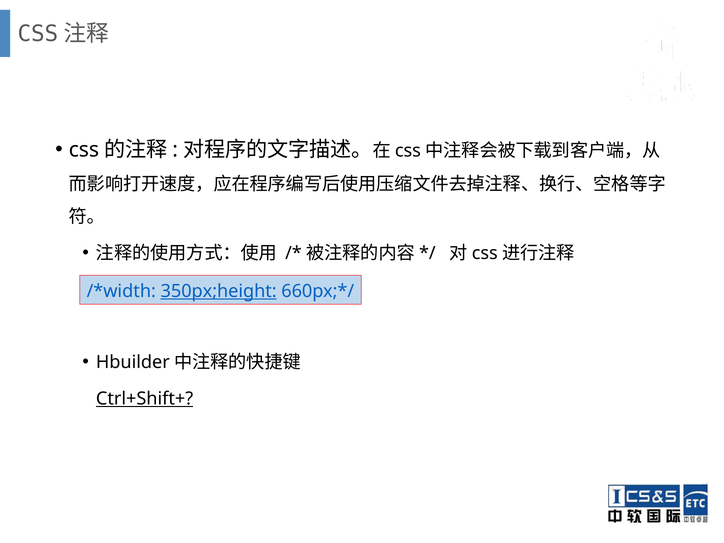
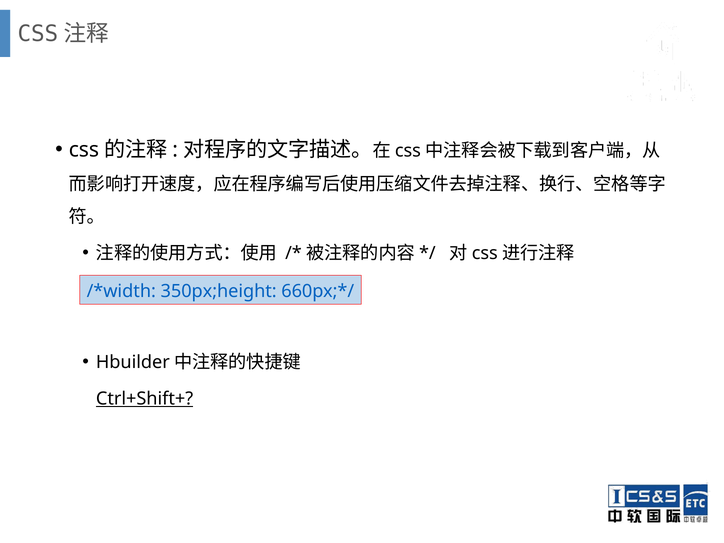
350px;height underline: present -> none
